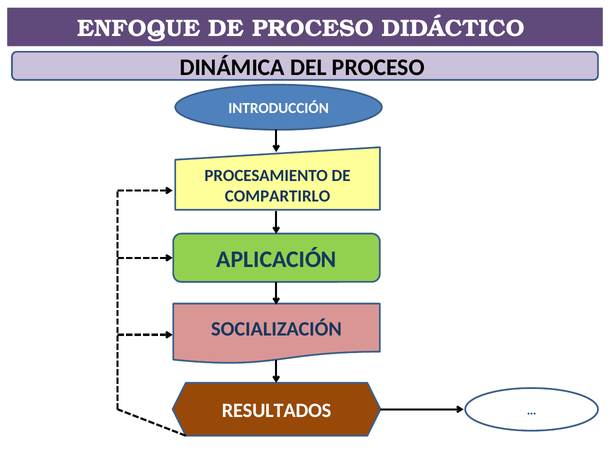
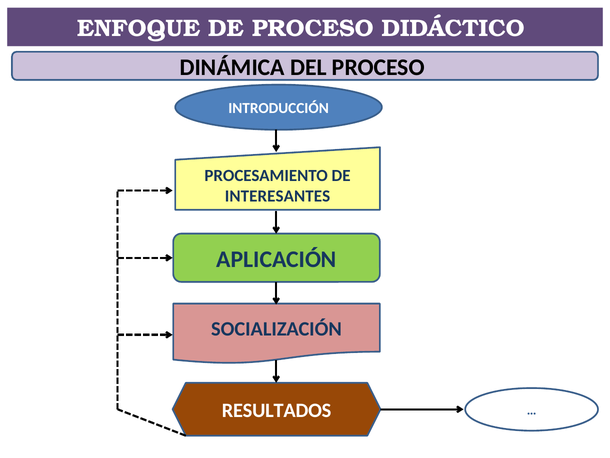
COMPARTIRLO: COMPARTIRLO -> INTERESANTES
